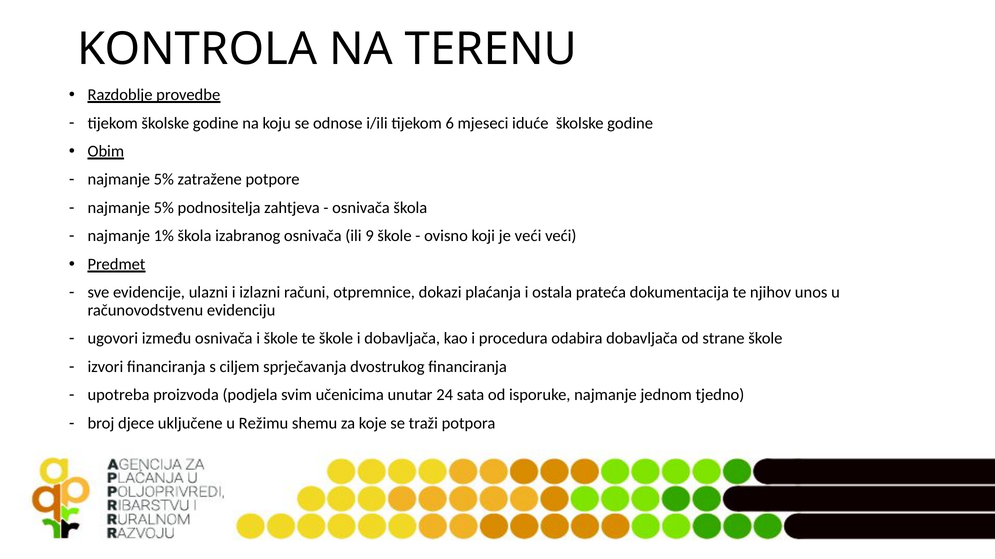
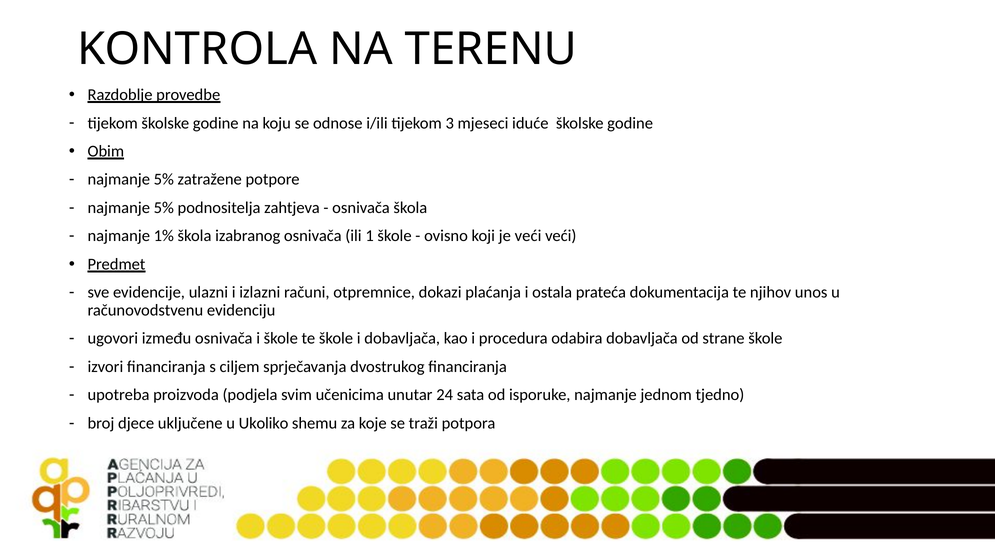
6: 6 -> 3
9: 9 -> 1
Režimu: Režimu -> Ukoliko
